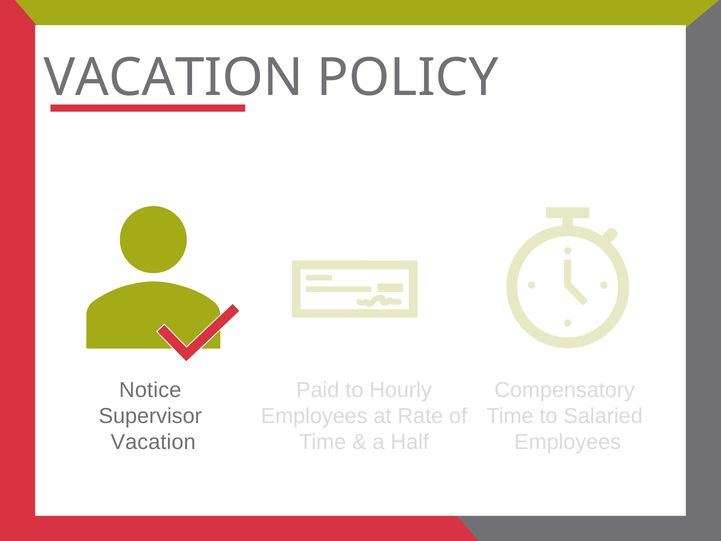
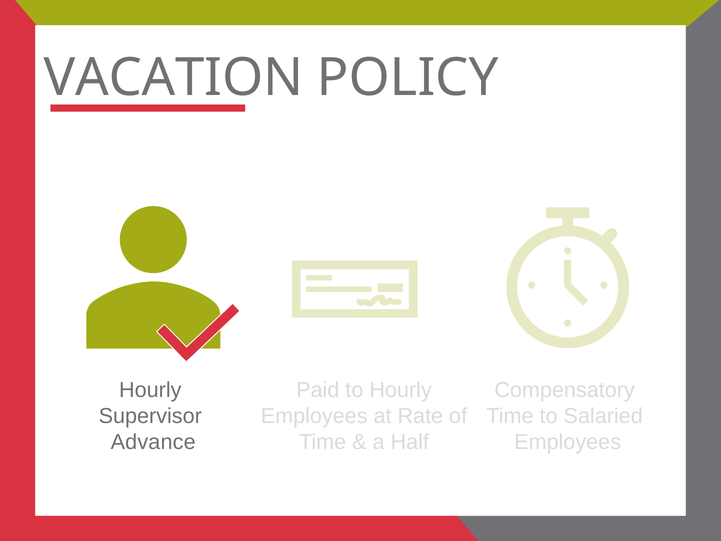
Notice at (150, 390): Notice -> Hourly
Vacation at (153, 441): Vacation -> Advance
